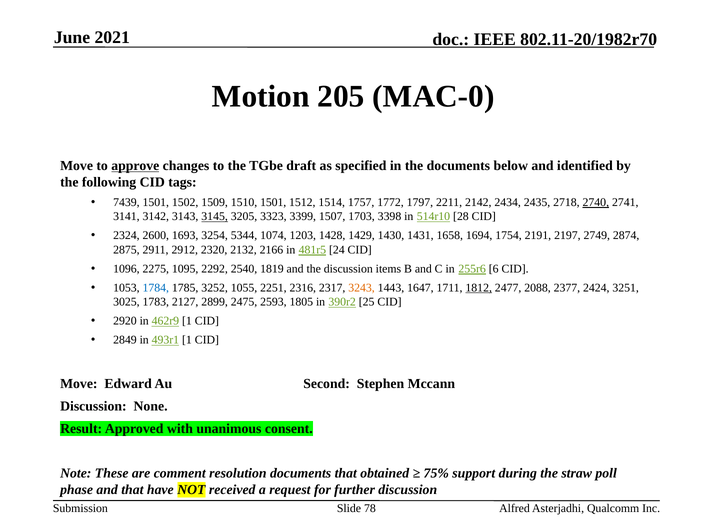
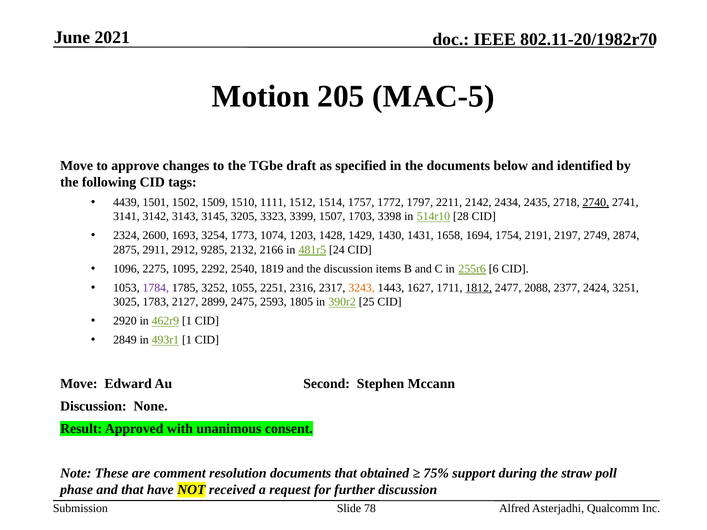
MAC-0: MAC-0 -> MAC-5
approve underline: present -> none
7439: 7439 -> 4439
1510 1501: 1501 -> 1111
3145 underline: present -> none
5344: 5344 -> 1773
2320: 2320 -> 9285
1784 colour: blue -> purple
1647: 1647 -> 1627
